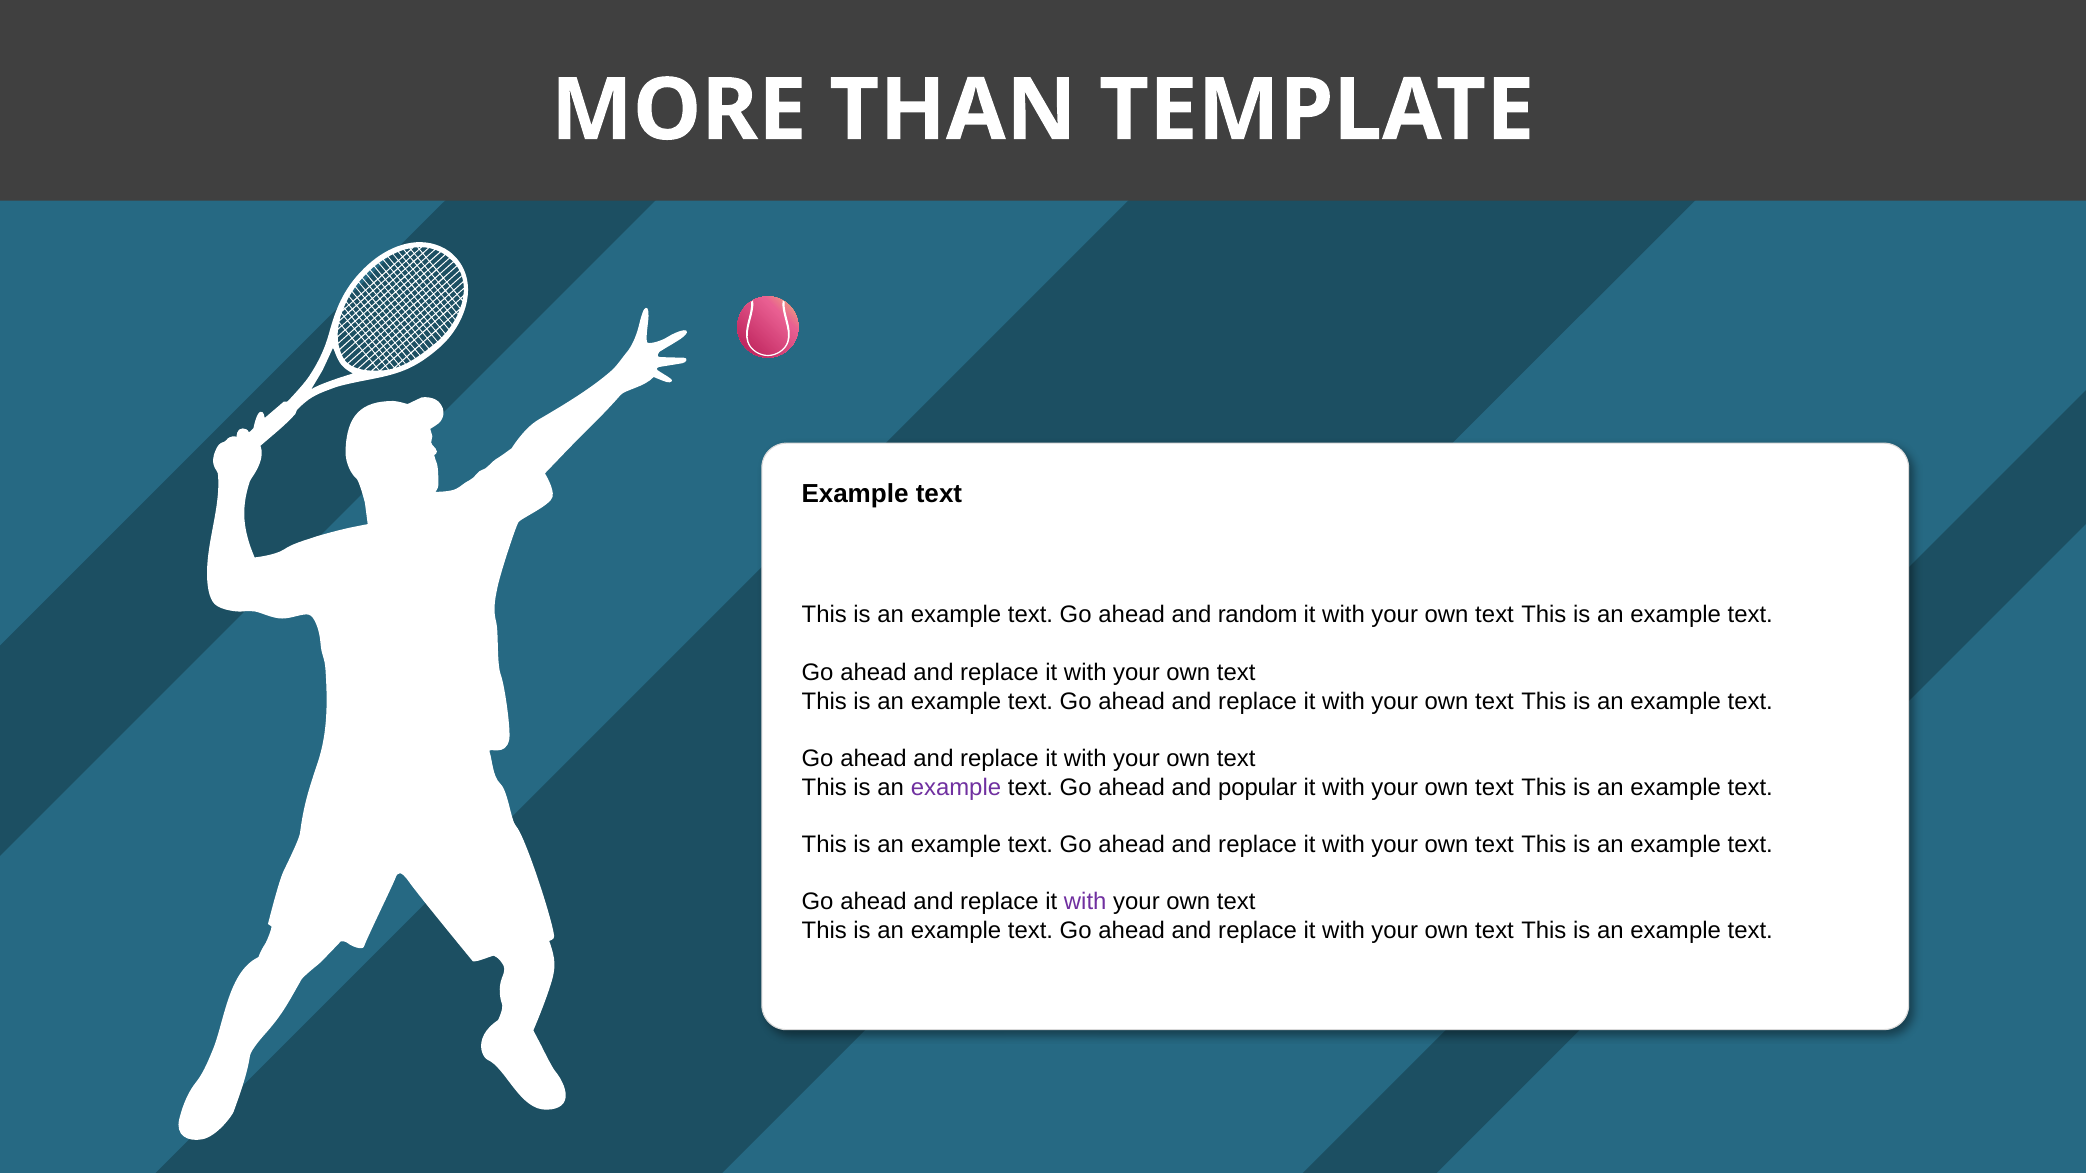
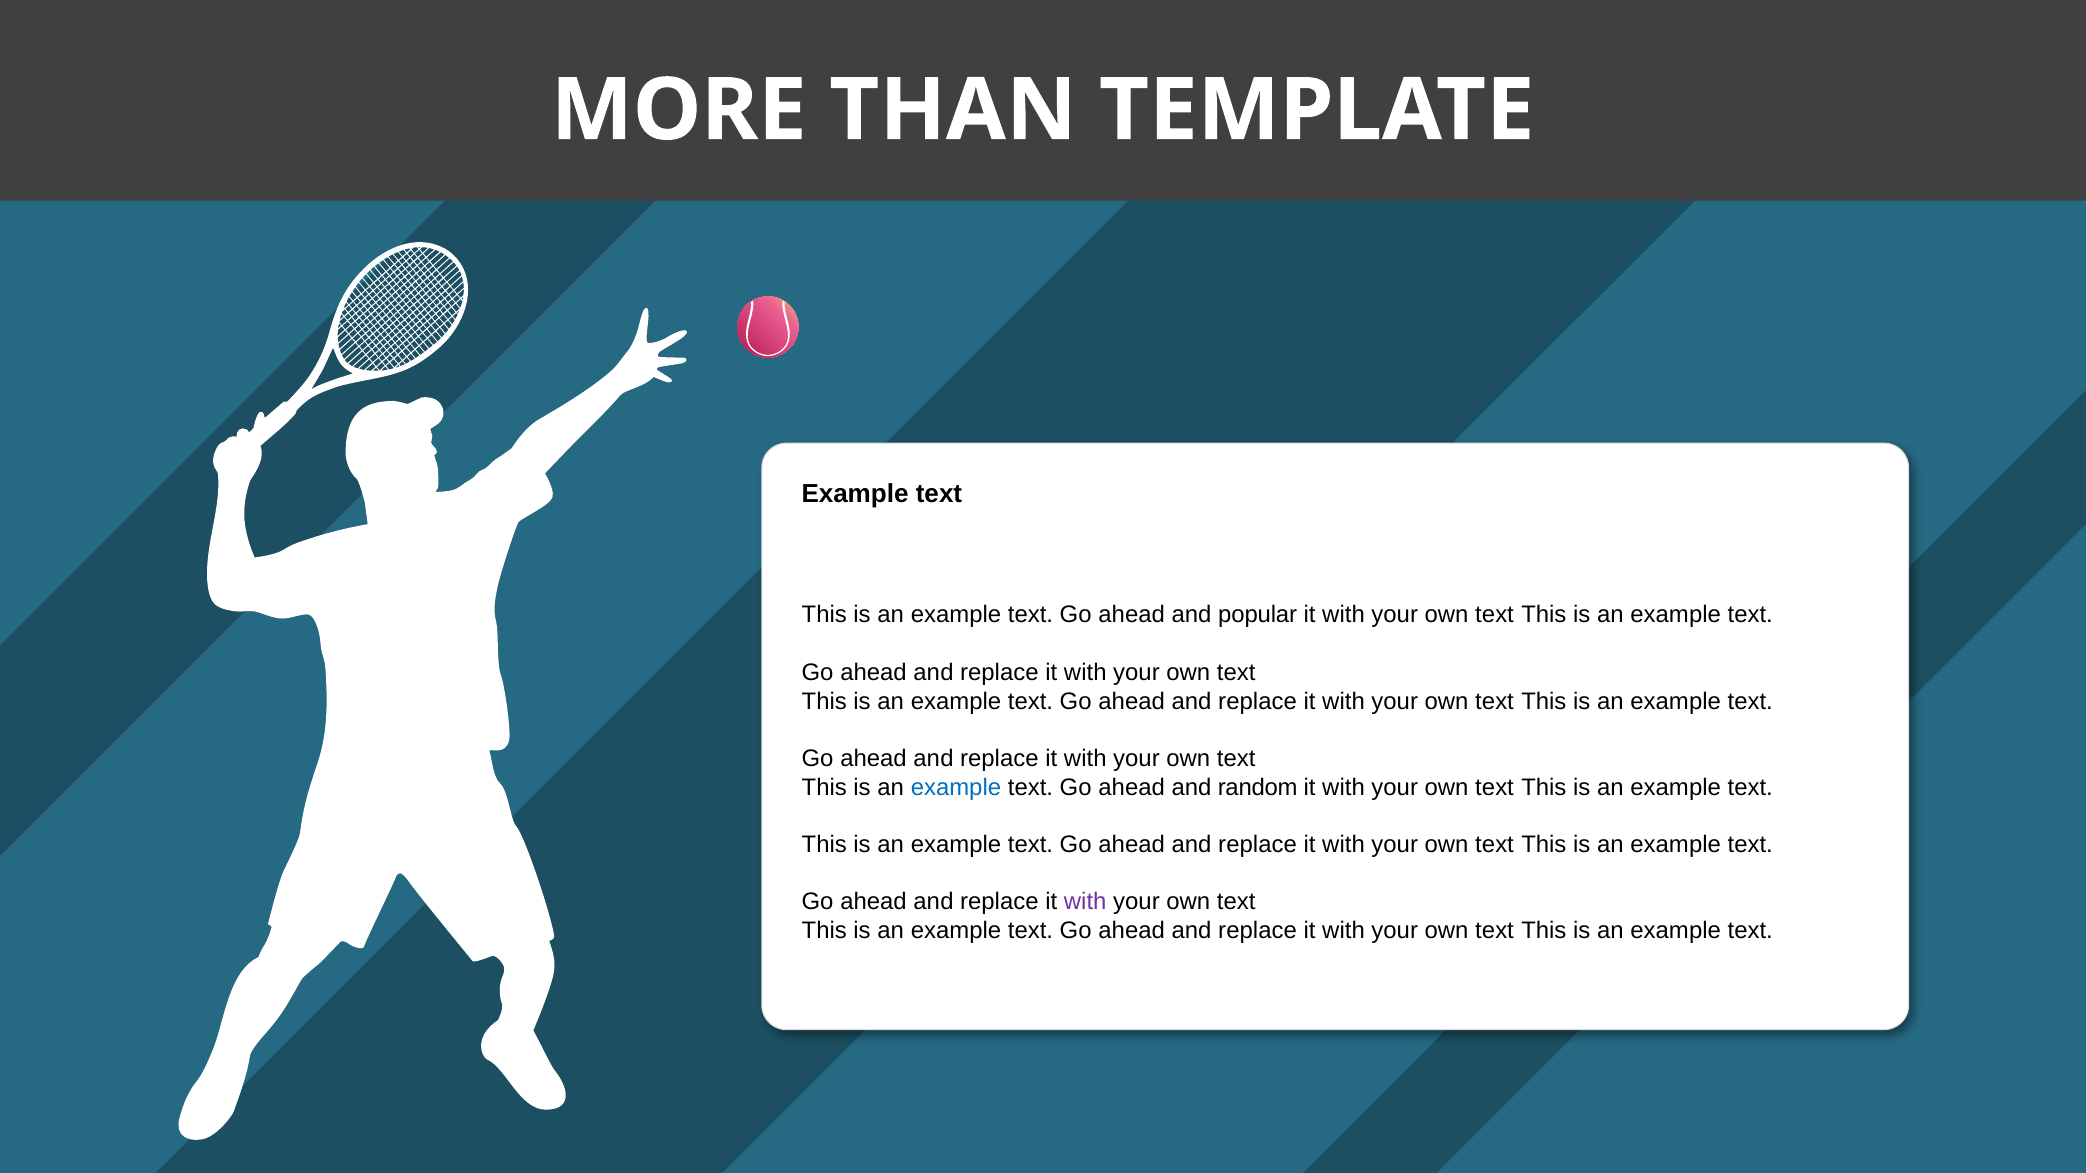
random: random -> popular
example at (956, 787) colour: purple -> blue
popular: popular -> random
